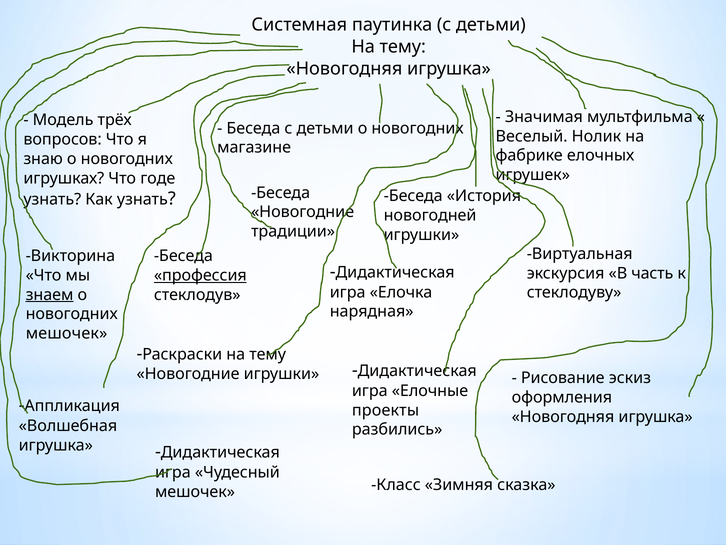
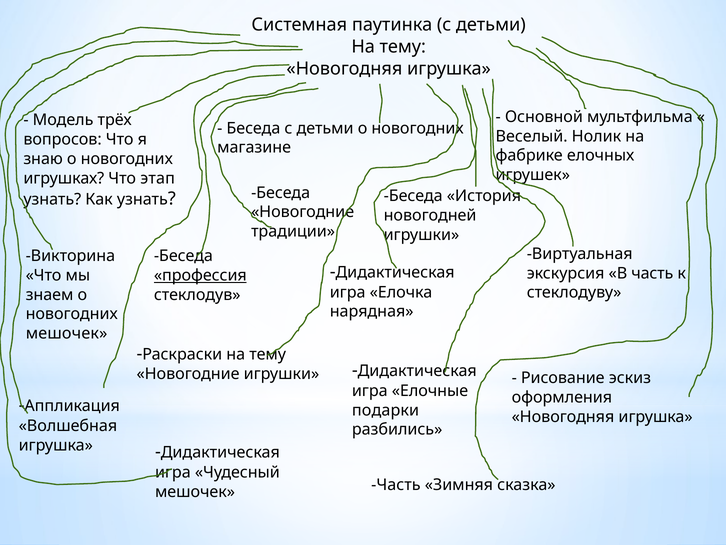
Значимая: Значимая -> Основной
годе: годе -> этап
знаем underline: present -> none
проекты: проекты -> подарки
Класс at (396, 484): Класс -> Часть
